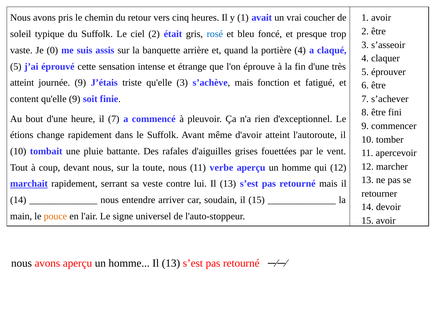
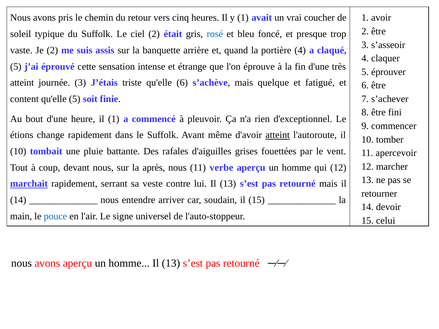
Je 0: 0 -> 2
journée 9: 9 -> 3
qu'elle 3: 3 -> 6
fonction: fonction -> quelque
qu'elle 9: 9 -> 5
il 7: 7 -> 1
atteint at (278, 135) underline: none -> present
toute: toute -> après
pouce colour: orange -> blue
15 avoir: avoir -> celui
